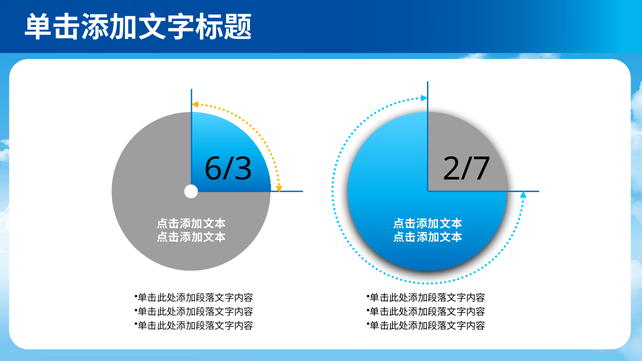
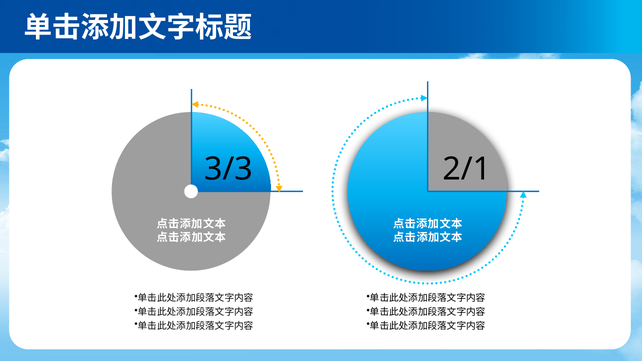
6/3: 6/3 -> 3/3
2/7: 2/7 -> 2/1
